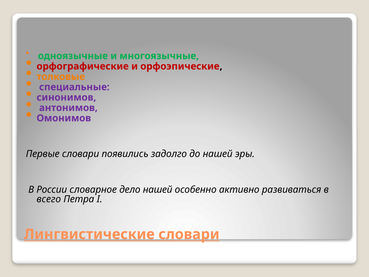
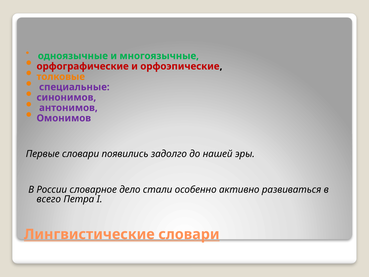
дело нашей: нашей -> стали
